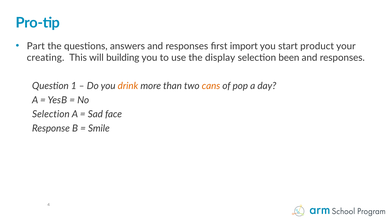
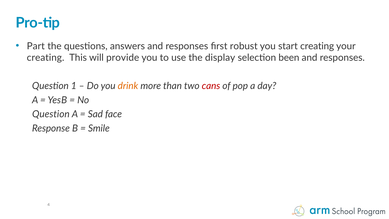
import: import -> robust
start product: product -> creating
building: building -> provide
cans colour: orange -> red
Selection at (51, 114): Selection -> Question
